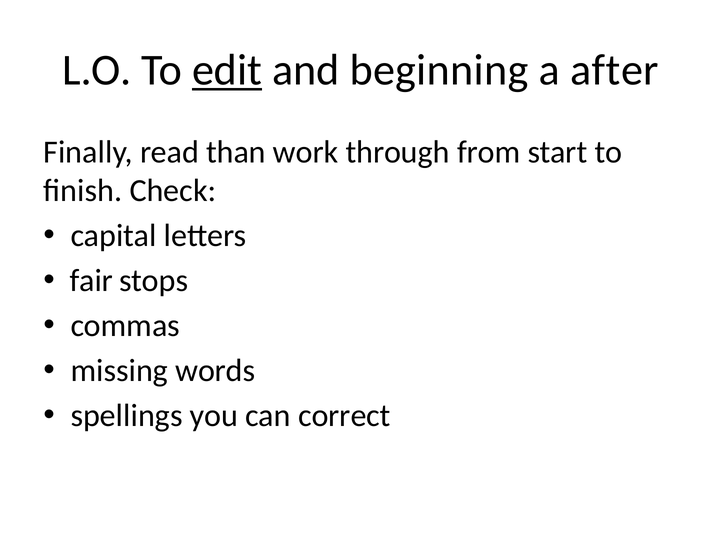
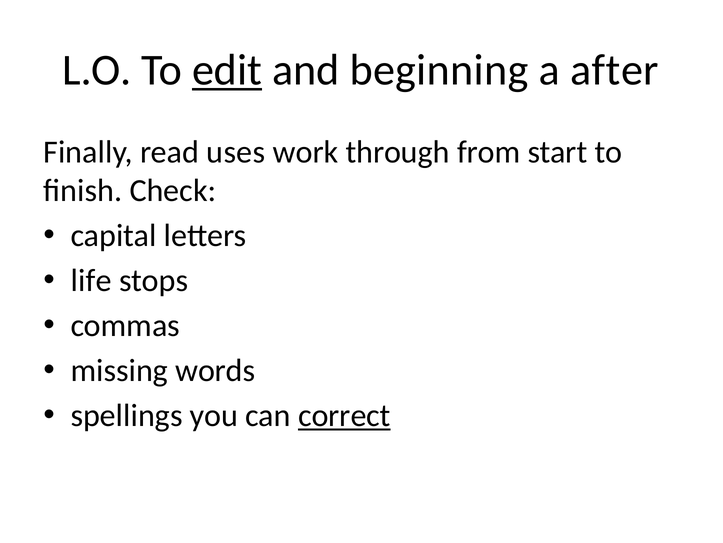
than: than -> uses
fair: fair -> life
correct underline: none -> present
